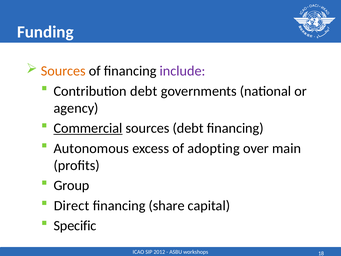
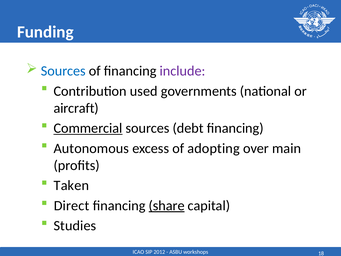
Sources at (63, 71) colour: orange -> blue
Contribution debt: debt -> used
agency: agency -> aircraft
Group: Group -> Taken
share underline: none -> present
Specific: Specific -> Studies
